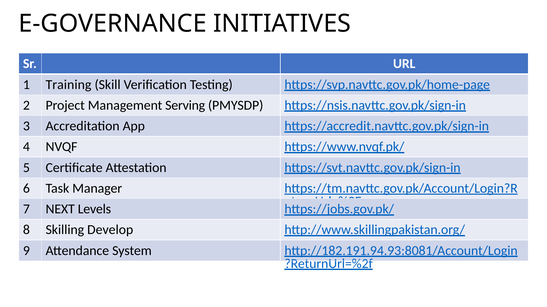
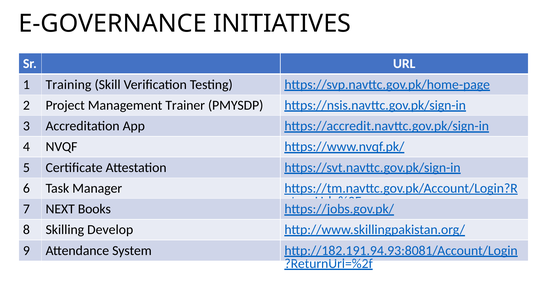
Serving: Serving -> Trainer
Levels: Levels -> Books
